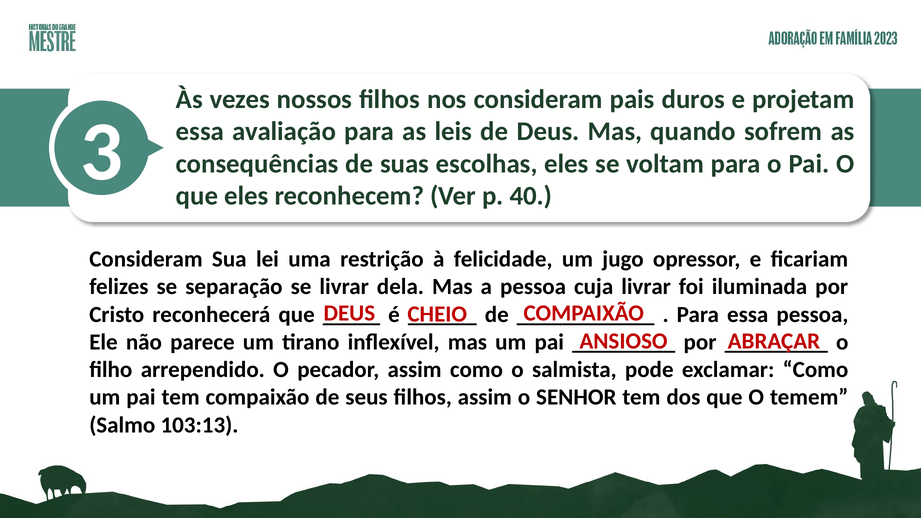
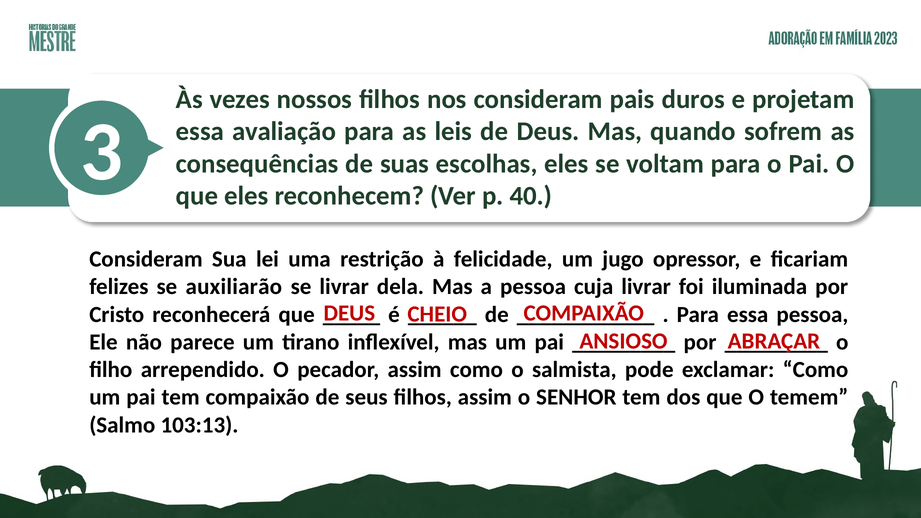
separação: separação -> auxiliarão
